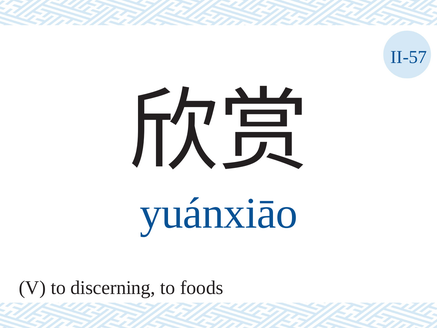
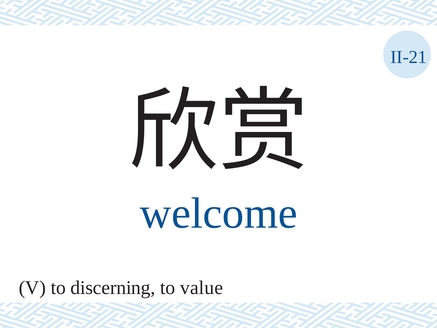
II-57: II-57 -> II-21
yuánxiāo: yuánxiāo -> welcome
foods: foods -> value
